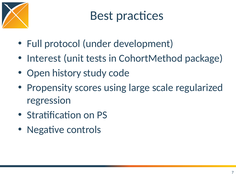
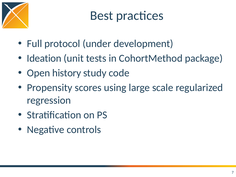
Interest: Interest -> Ideation
